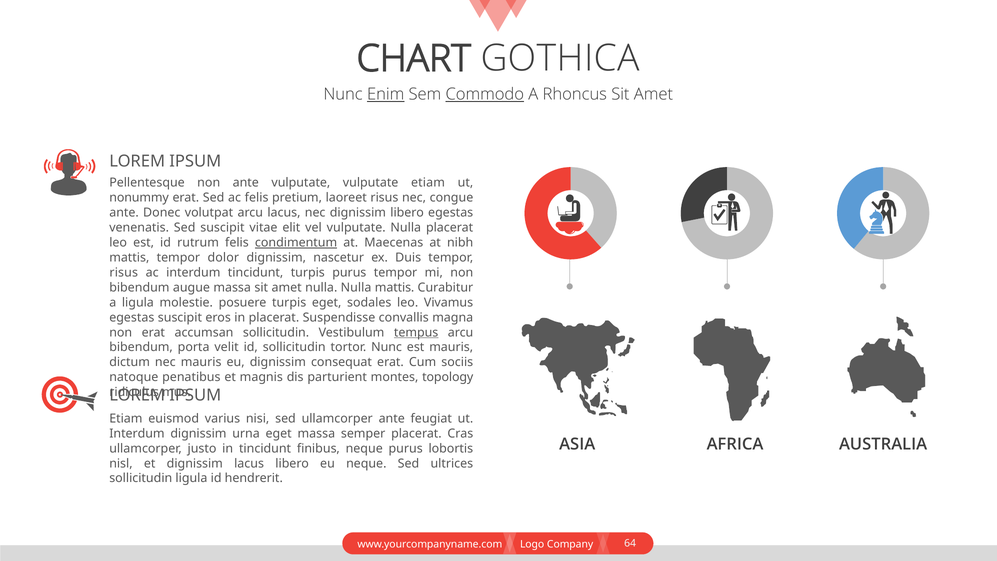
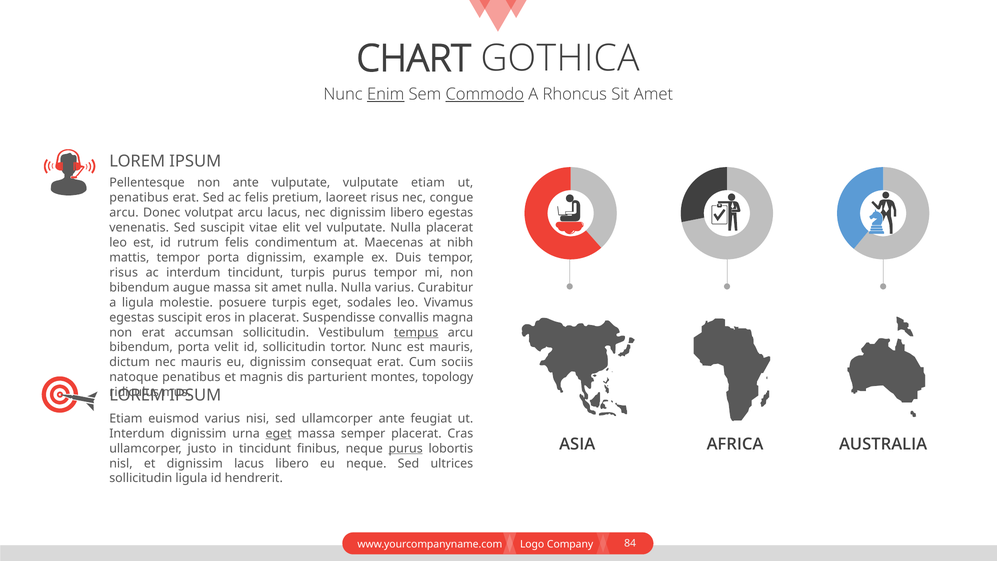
nonummy at (139, 198): nonummy -> penatibus
ante at (124, 213): ante -> arcu
condimentum underline: present -> none
tempor dolor: dolor -> porta
nascetur: nascetur -> example
Nulla mattis: mattis -> varius
eget at (279, 433) underline: none -> present
purus at (406, 448) underline: none -> present
64: 64 -> 84
